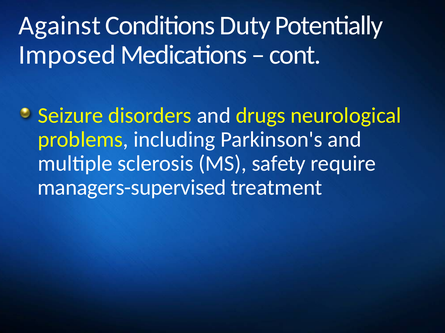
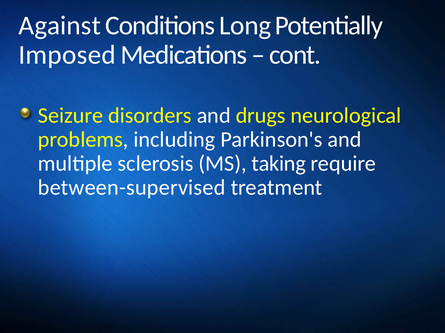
Duty: Duty -> Long
safety: safety -> taking
managers-supervised: managers-supervised -> between-supervised
